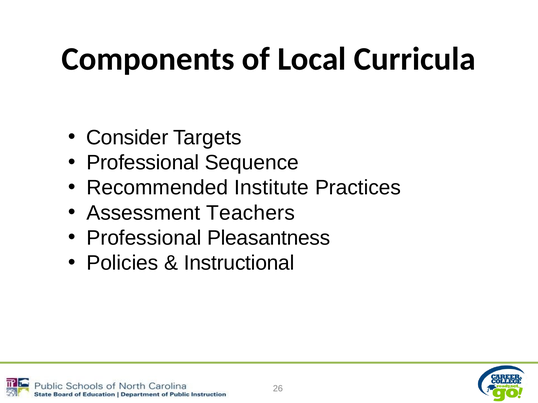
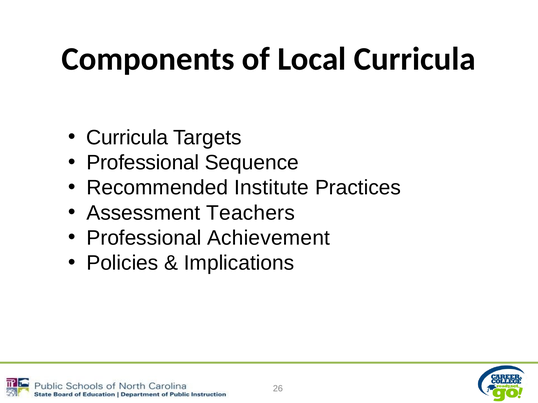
Consider at (127, 138): Consider -> Curricula
Pleasantness: Pleasantness -> Achievement
Instructional: Instructional -> Implications
